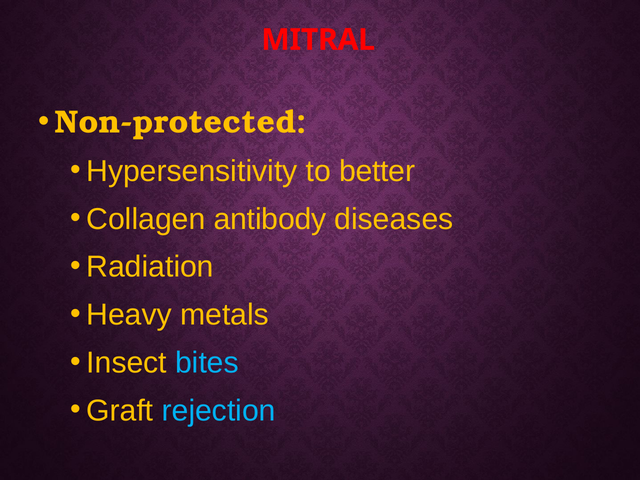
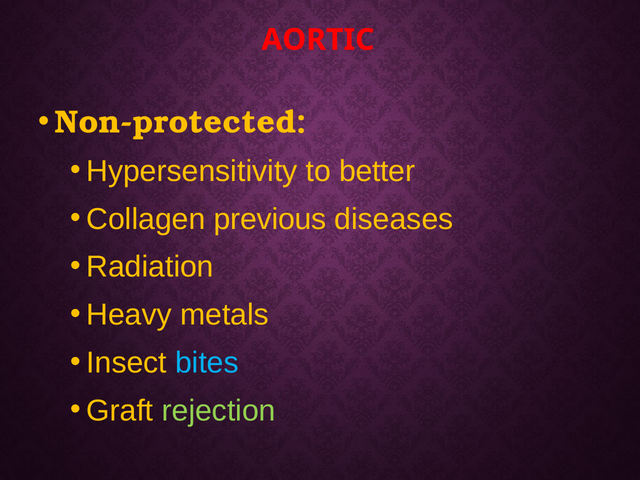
MITRAL: MITRAL -> AORTIC
antibody: antibody -> previous
rejection colour: light blue -> light green
